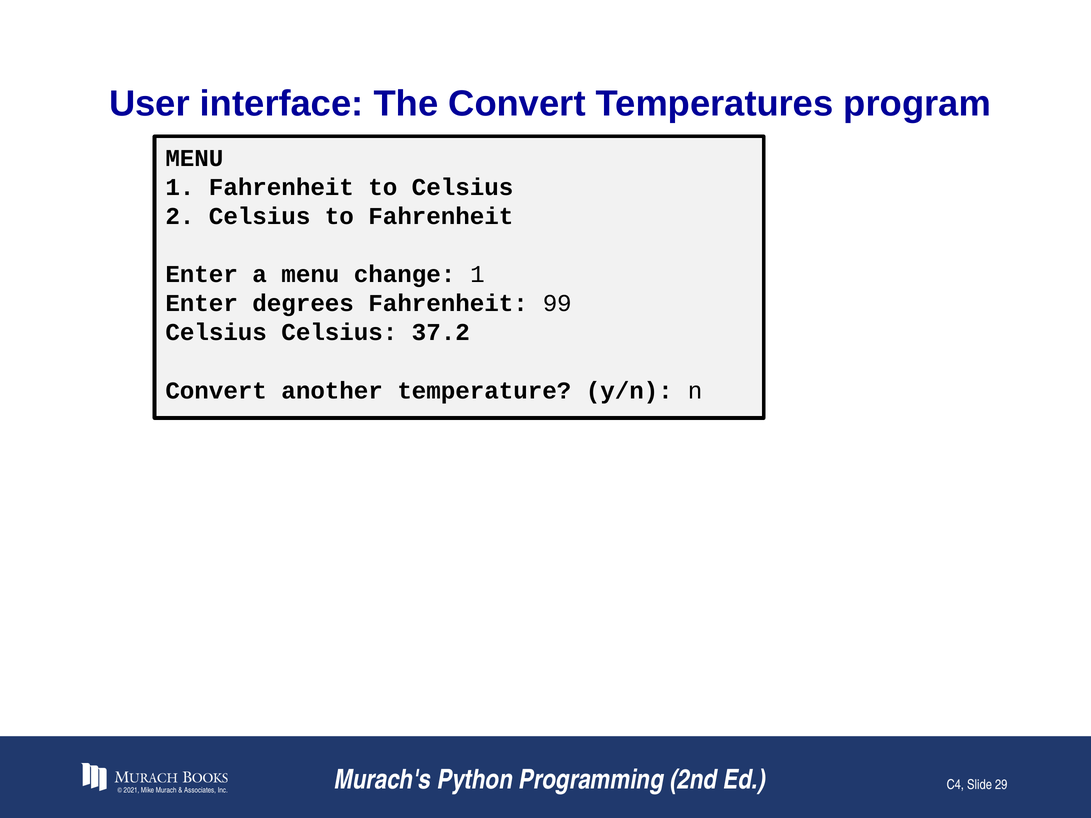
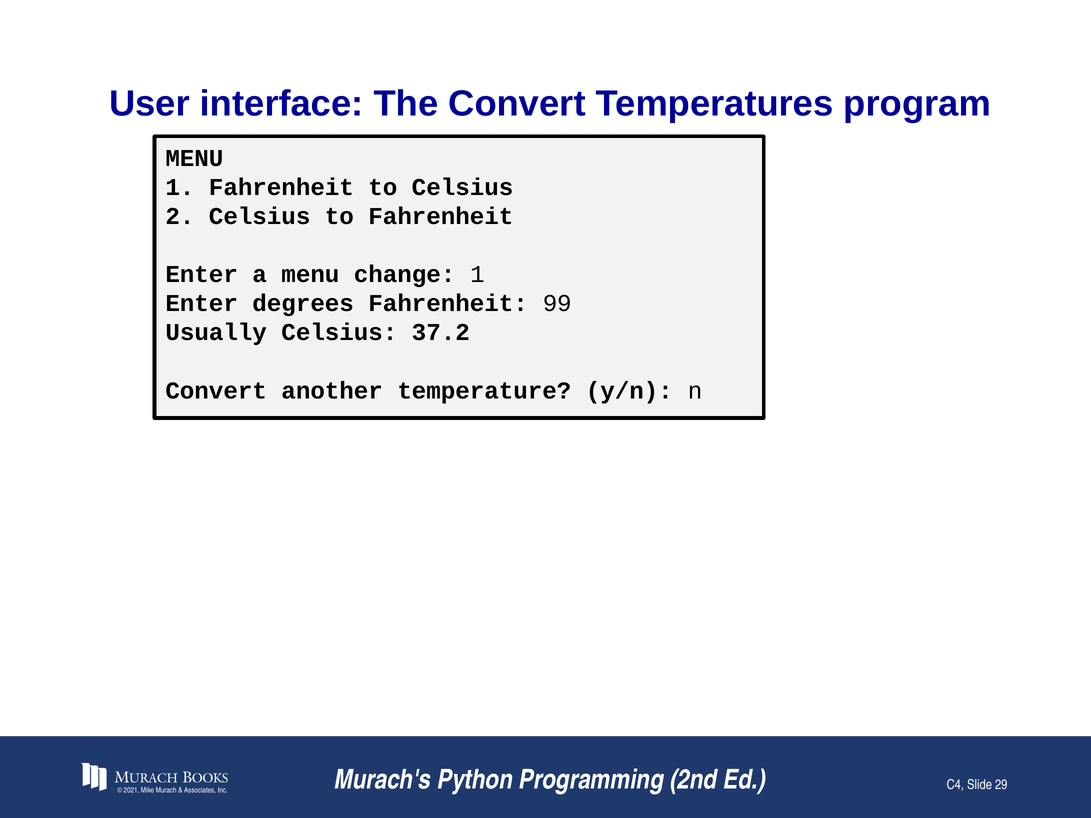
Celsius at (216, 333): Celsius -> Usually
